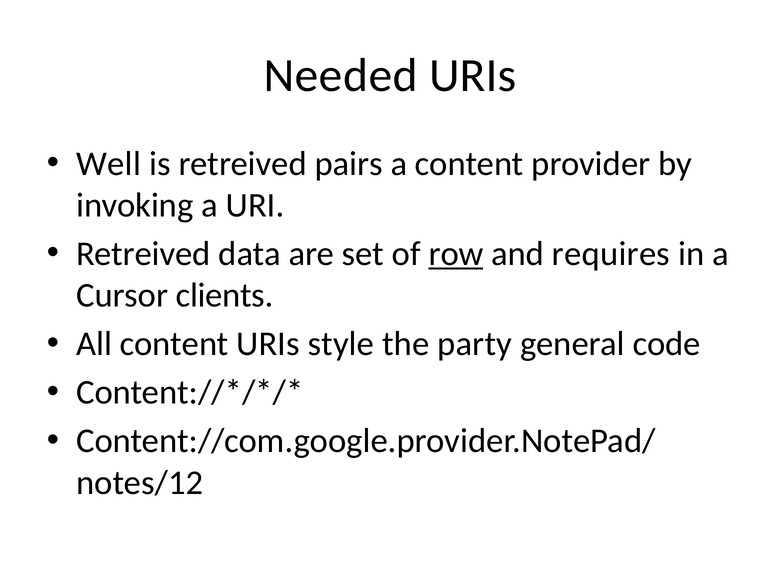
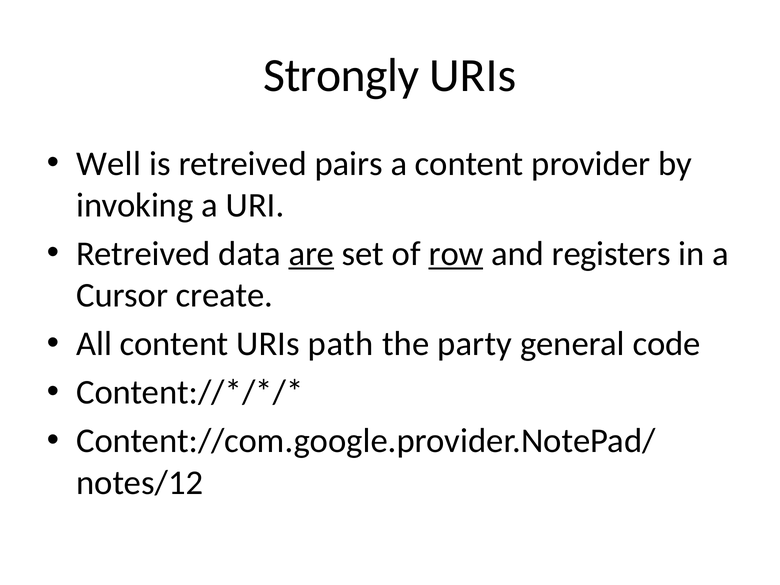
Needed: Needed -> Strongly
are underline: none -> present
requires: requires -> registers
clients: clients -> create
style: style -> path
